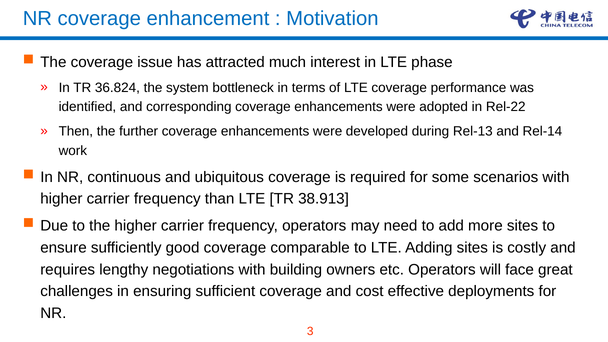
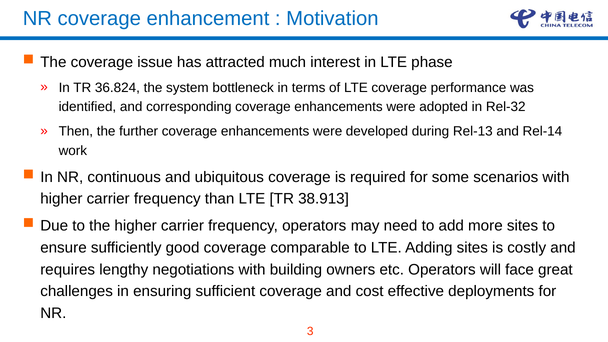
Rel-22: Rel-22 -> Rel-32
